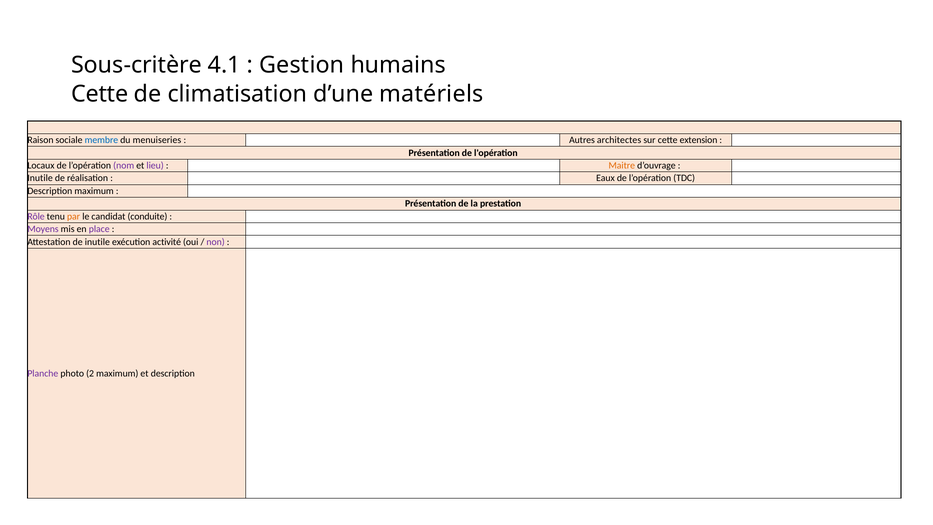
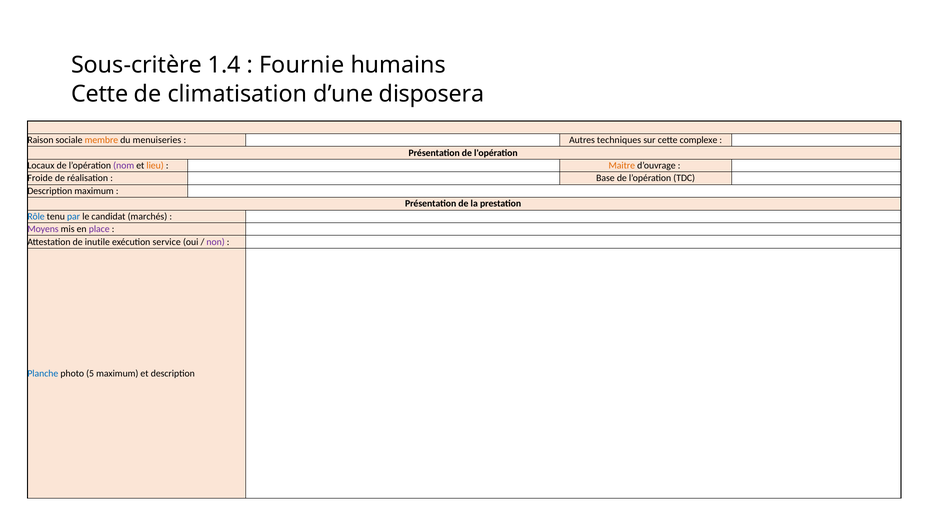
4.1: 4.1 -> 1.4
Gestion: Gestion -> Fournie
matériels: matériels -> disposera
membre colour: blue -> orange
architectes: architectes -> techniques
extension: extension -> complexe
lieu colour: purple -> orange
Inutile at (40, 178): Inutile -> Froide
Eaux: Eaux -> Base
Rôle colour: purple -> blue
par colour: orange -> blue
conduite: conduite -> marchés
activité: activité -> service
Planche colour: purple -> blue
2: 2 -> 5
